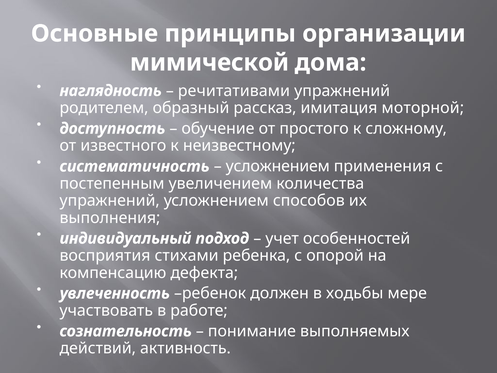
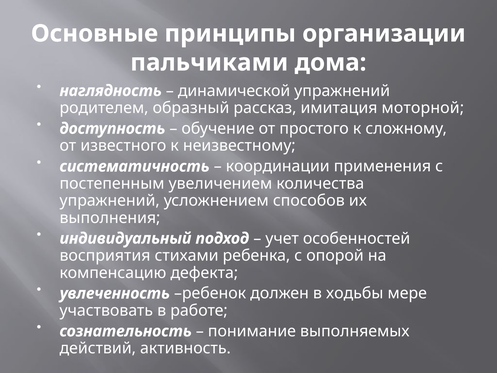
мимической: мимической -> пальчиками
речитативами: речитативами -> динамической
усложнением at (278, 166): усложнением -> координации
